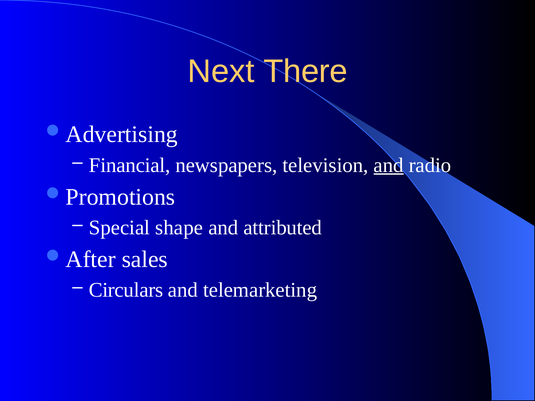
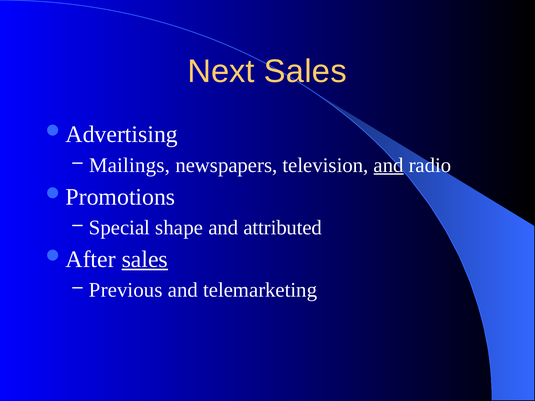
Next There: There -> Sales
Financial: Financial -> Mailings
sales at (145, 259) underline: none -> present
Circulars: Circulars -> Previous
